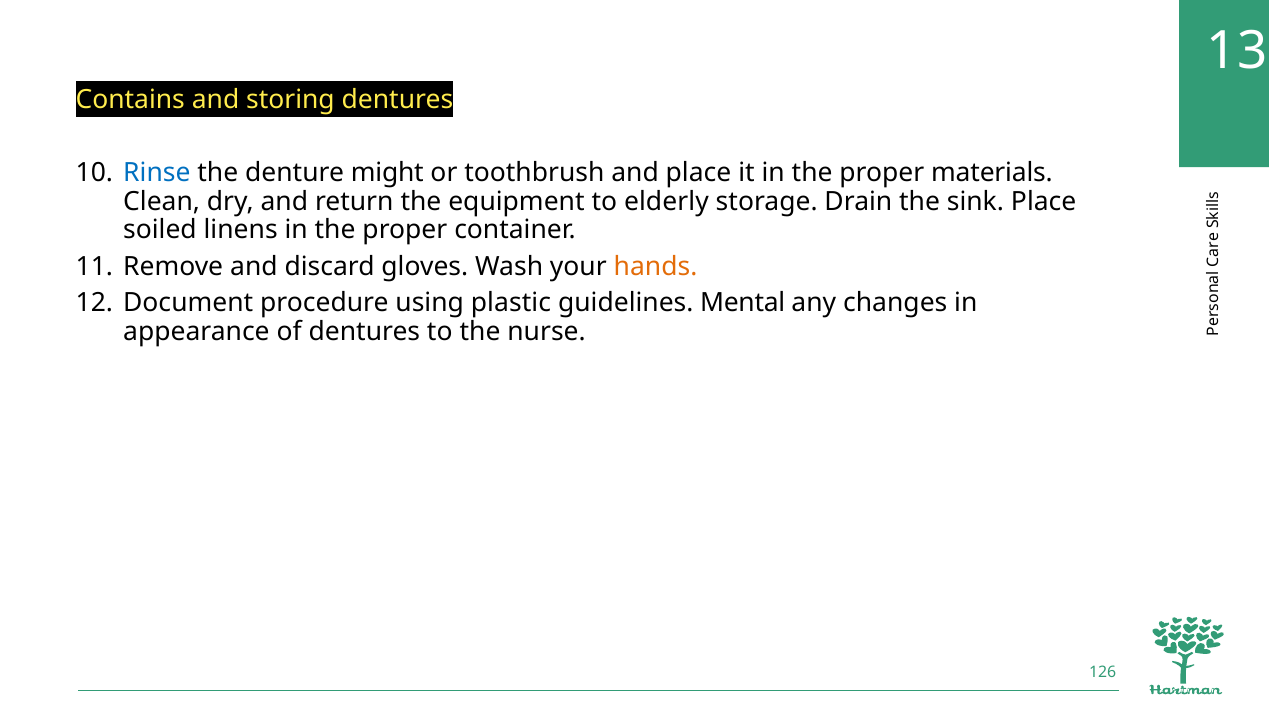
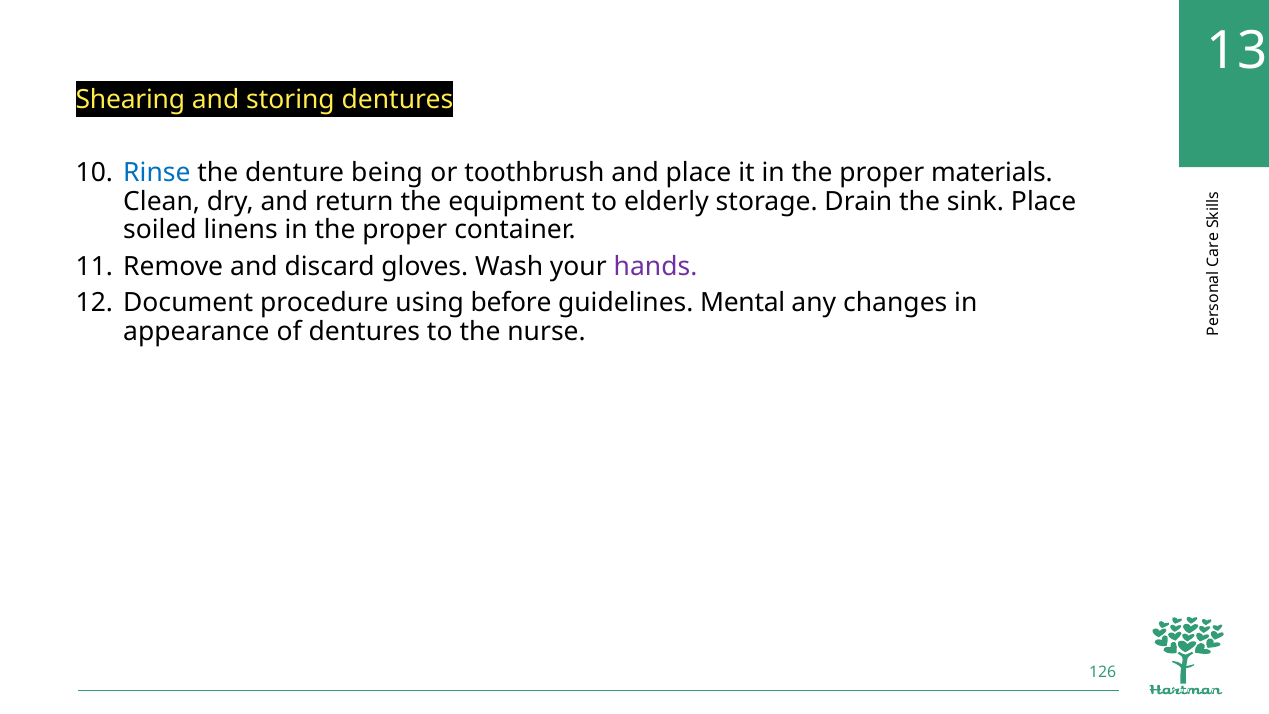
Contains: Contains -> Shearing
might: might -> being
hands colour: orange -> purple
plastic: plastic -> before
